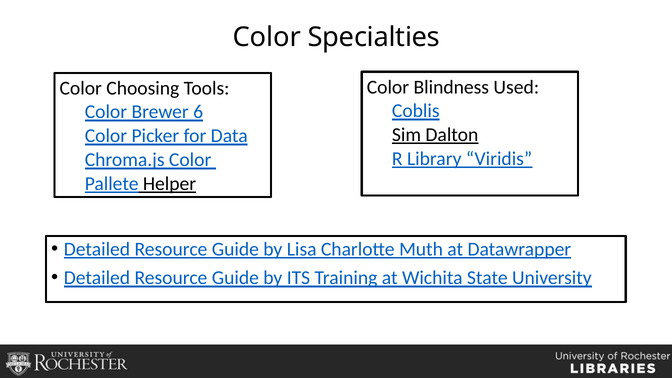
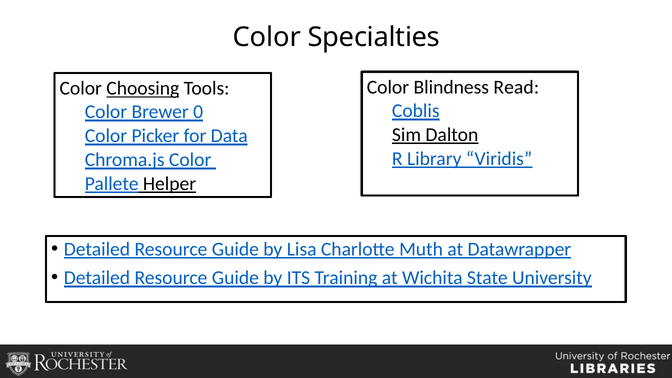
Used: Used -> Read
Choosing underline: none -> present
6: 6 -> 0
